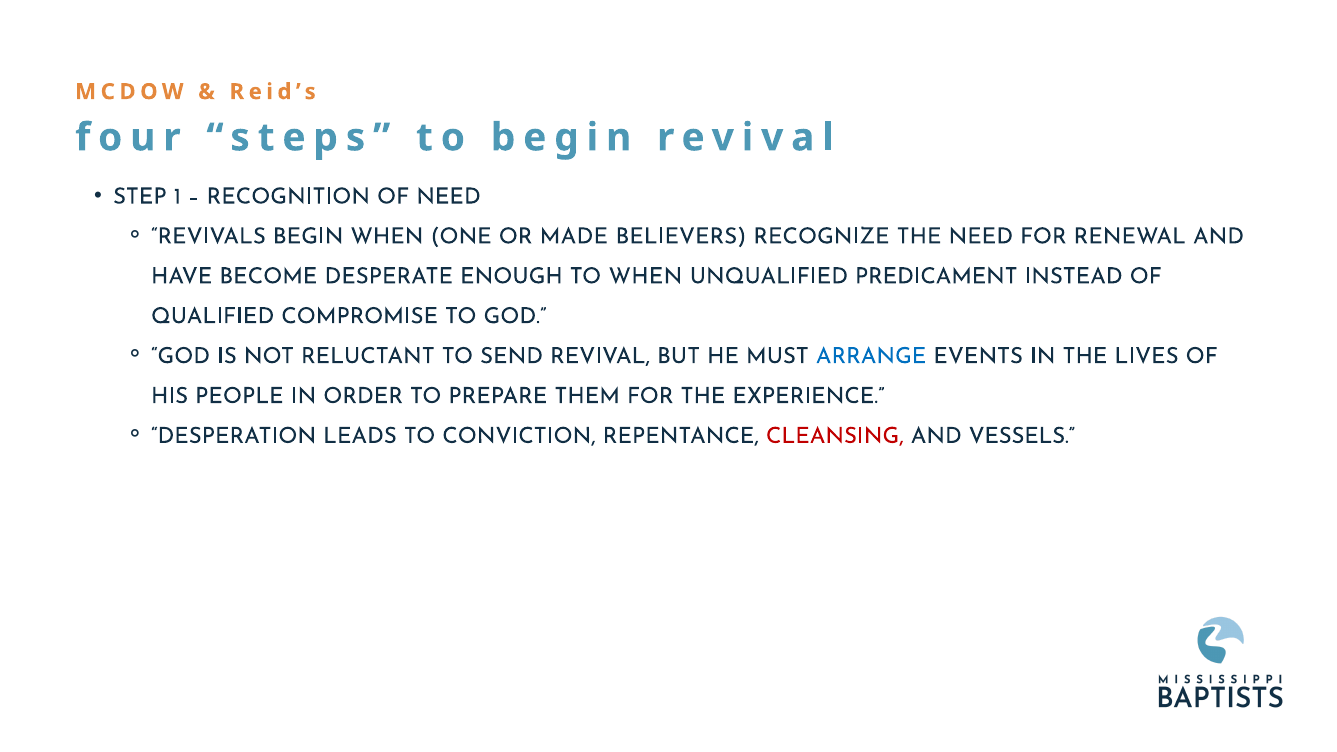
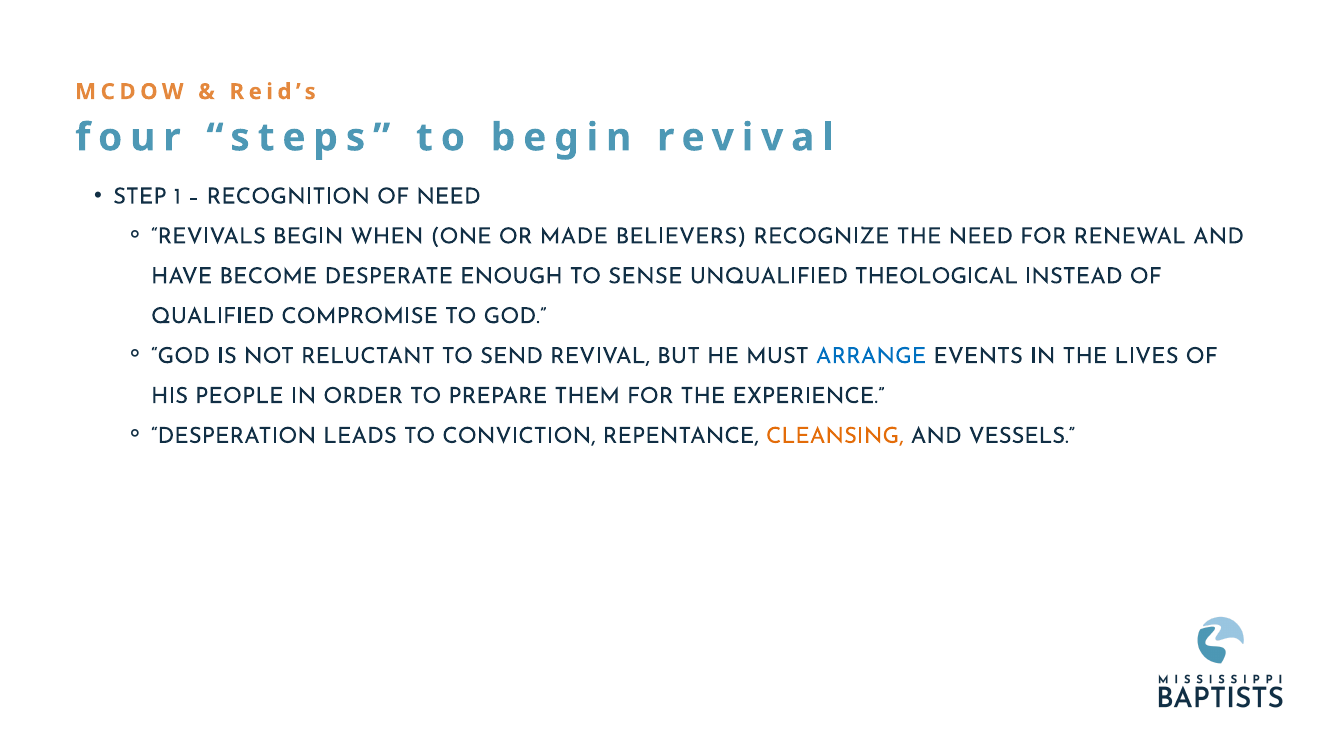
TO WHEN: WHEN -> SENSE
PREDICAMENT: PREDICAMENT -> THEOLOGICAL
CLEANSING colour: red -> orange
